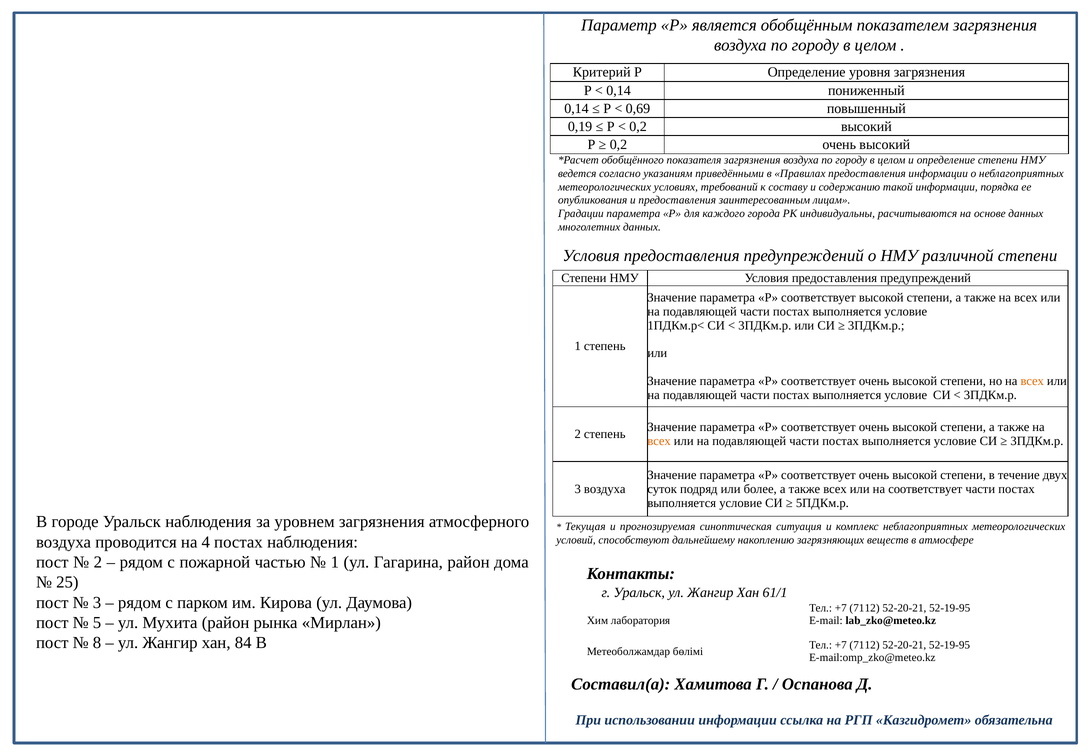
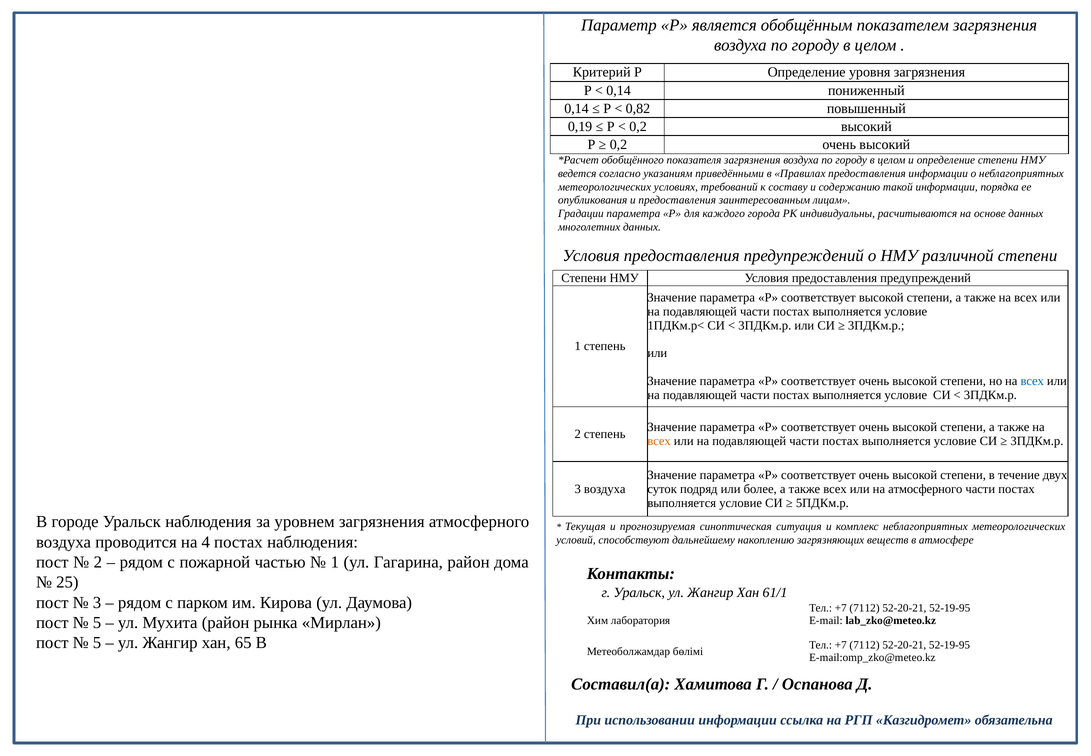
0,69: 0,69 -> 0,82
всех at (1032, 381) colour: orange -> blue
на соответствует: соответствует -> атмосферного
8 at (97, 642): 8 -> 5
84: 84 -> 65
